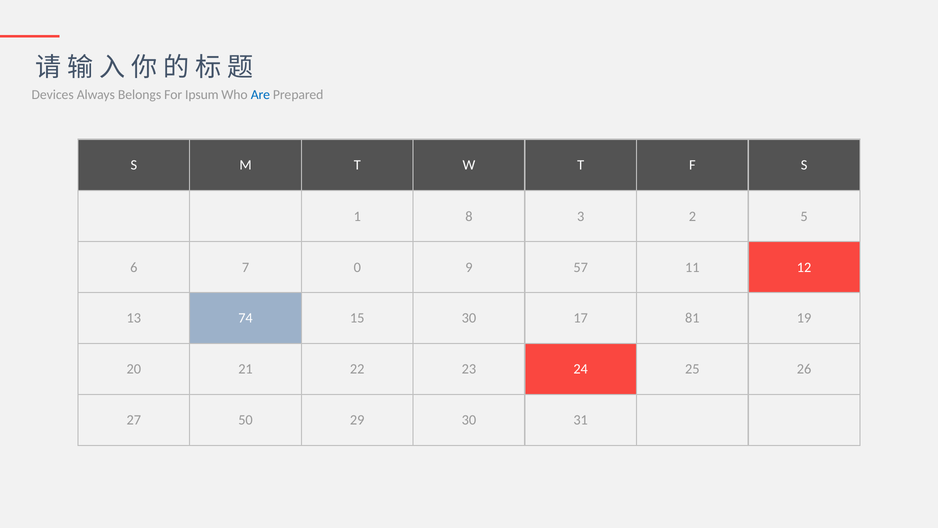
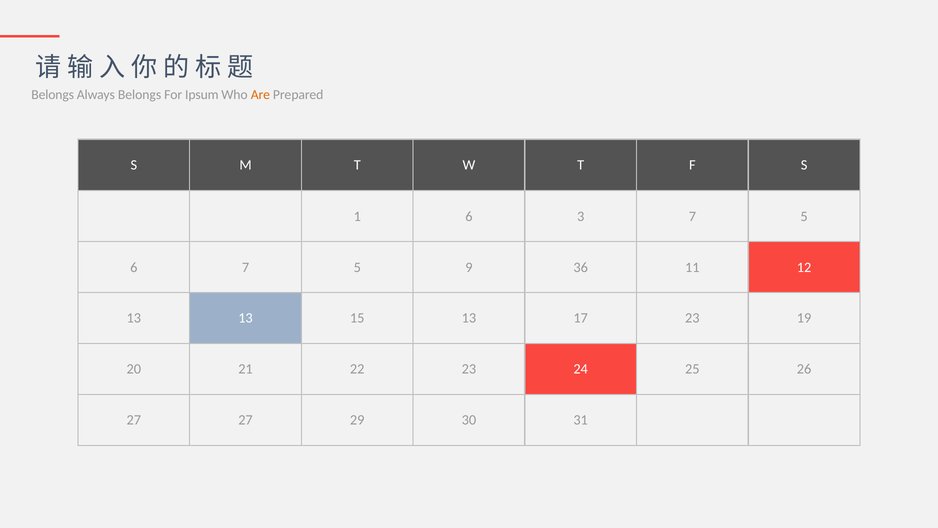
Devices at (53, 95): Devices -> Belongs
Are colour: blue -> orange
1 8: 8 -> 6
3 2: 2 -> 7
6 7 0: 0 -> 5
57: 57 -> 36
13 74: 74 -> 13
15 30: 30 -> 13
17 81: 81 -> 23
27 50: 50 -> 27
